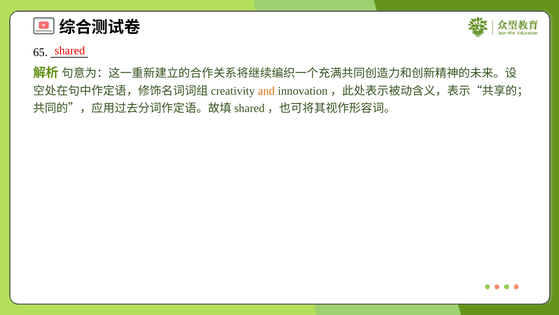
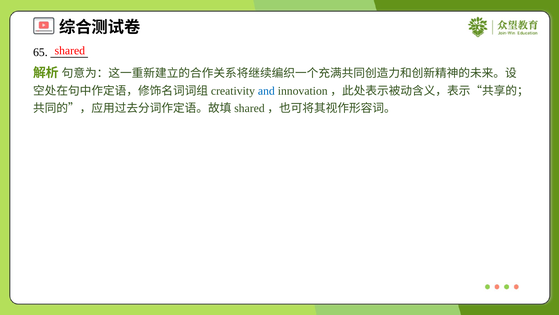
and colour: orange -> blue
